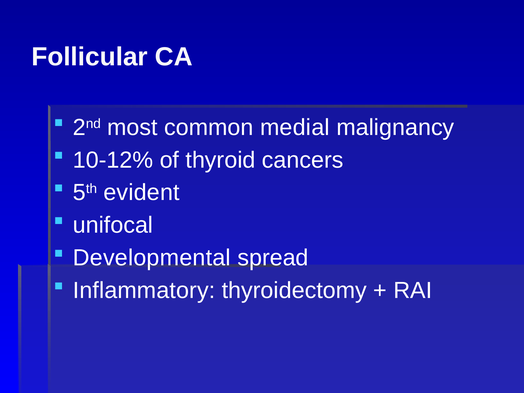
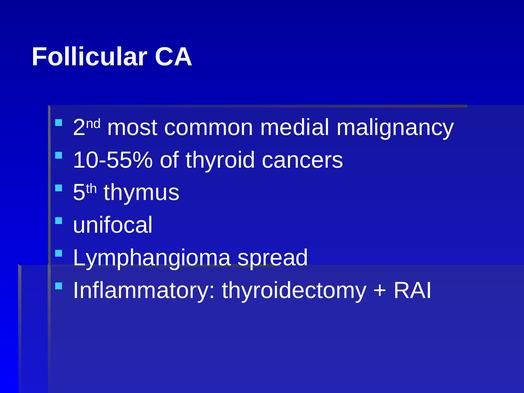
10-12%: 10-12% -> 10-55%
evident: evident -> thymus
Developmental: Developmental -> Lymphangioma
